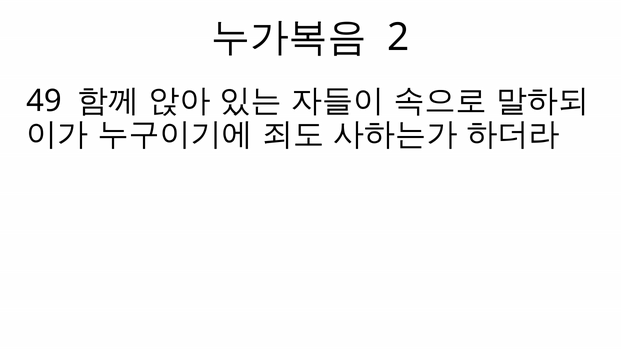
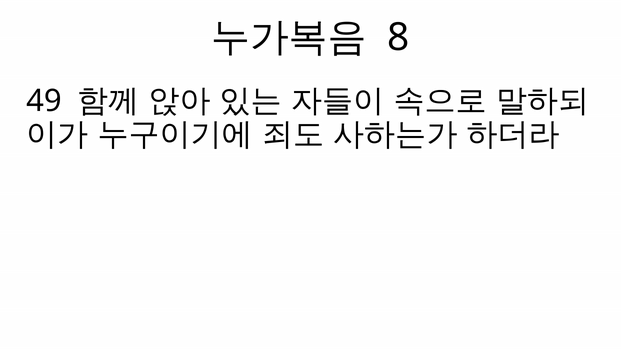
2: 2 -> 8
